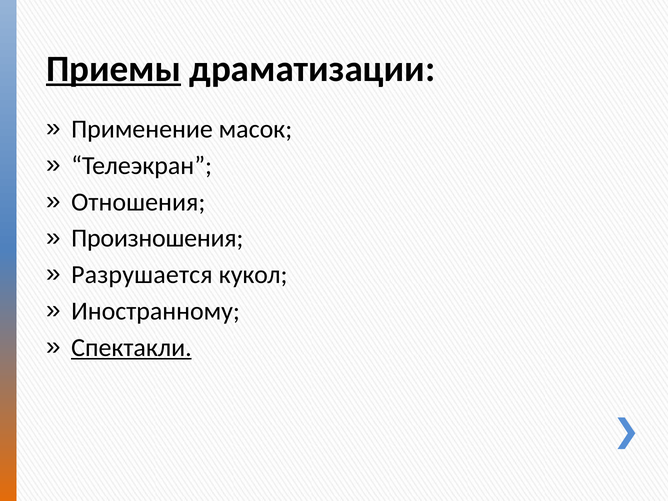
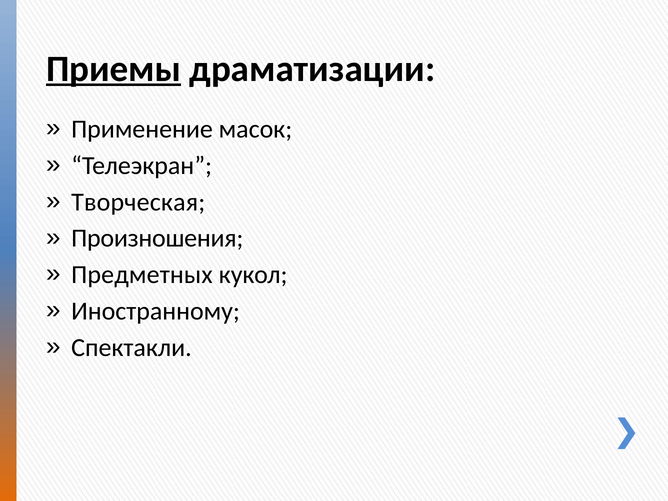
Отношения: Отношения -> Творческая
Разрушается: Разрушается -> Предметных
Спектакли underline: present -> none
